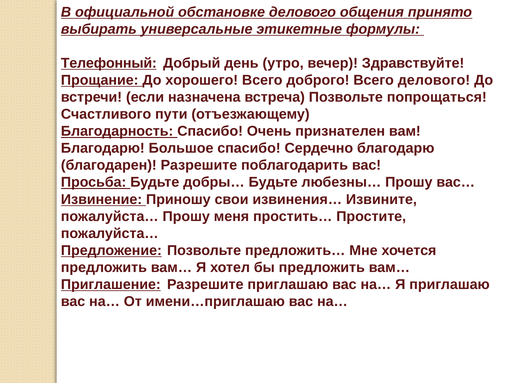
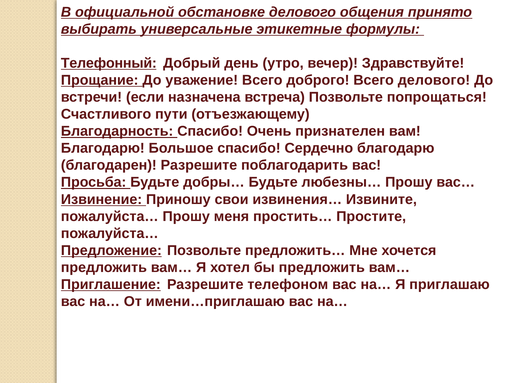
хорошего: хорошего -> уважение
Разрешите приглашаю: приглашаю -> телефоном
